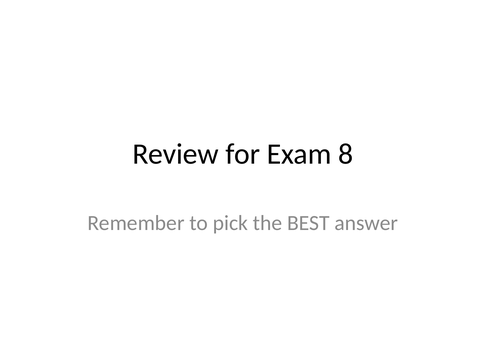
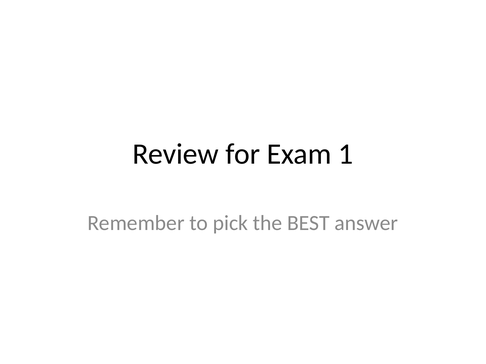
8: 8 -> 1
